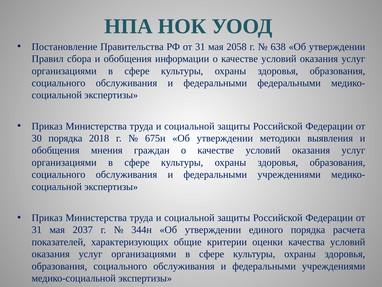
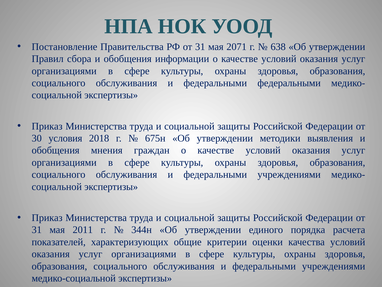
2058: 2058 -> 2071
30 порядка: порядка -> условия
2037: 2037 -> 2011
